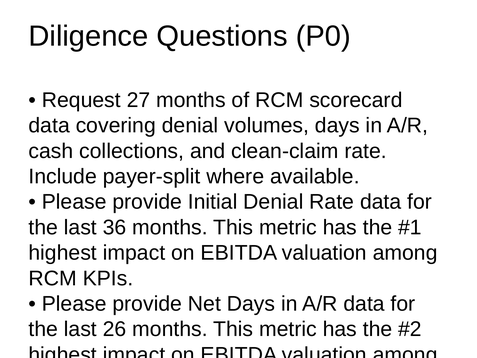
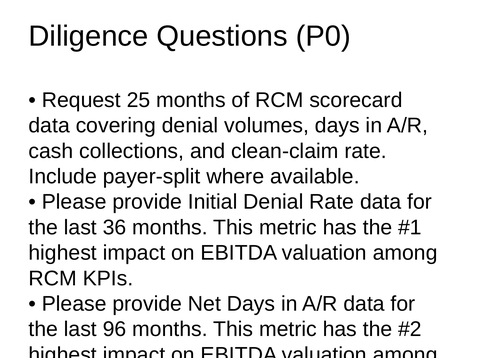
27: 27 -> 25
26: 26 -> 96
